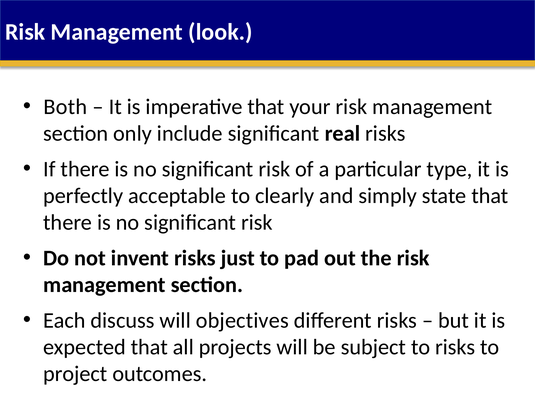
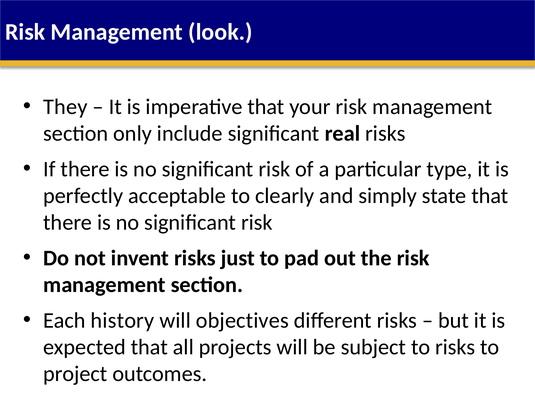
Both: Both -> They
discuss: discuss -> history
